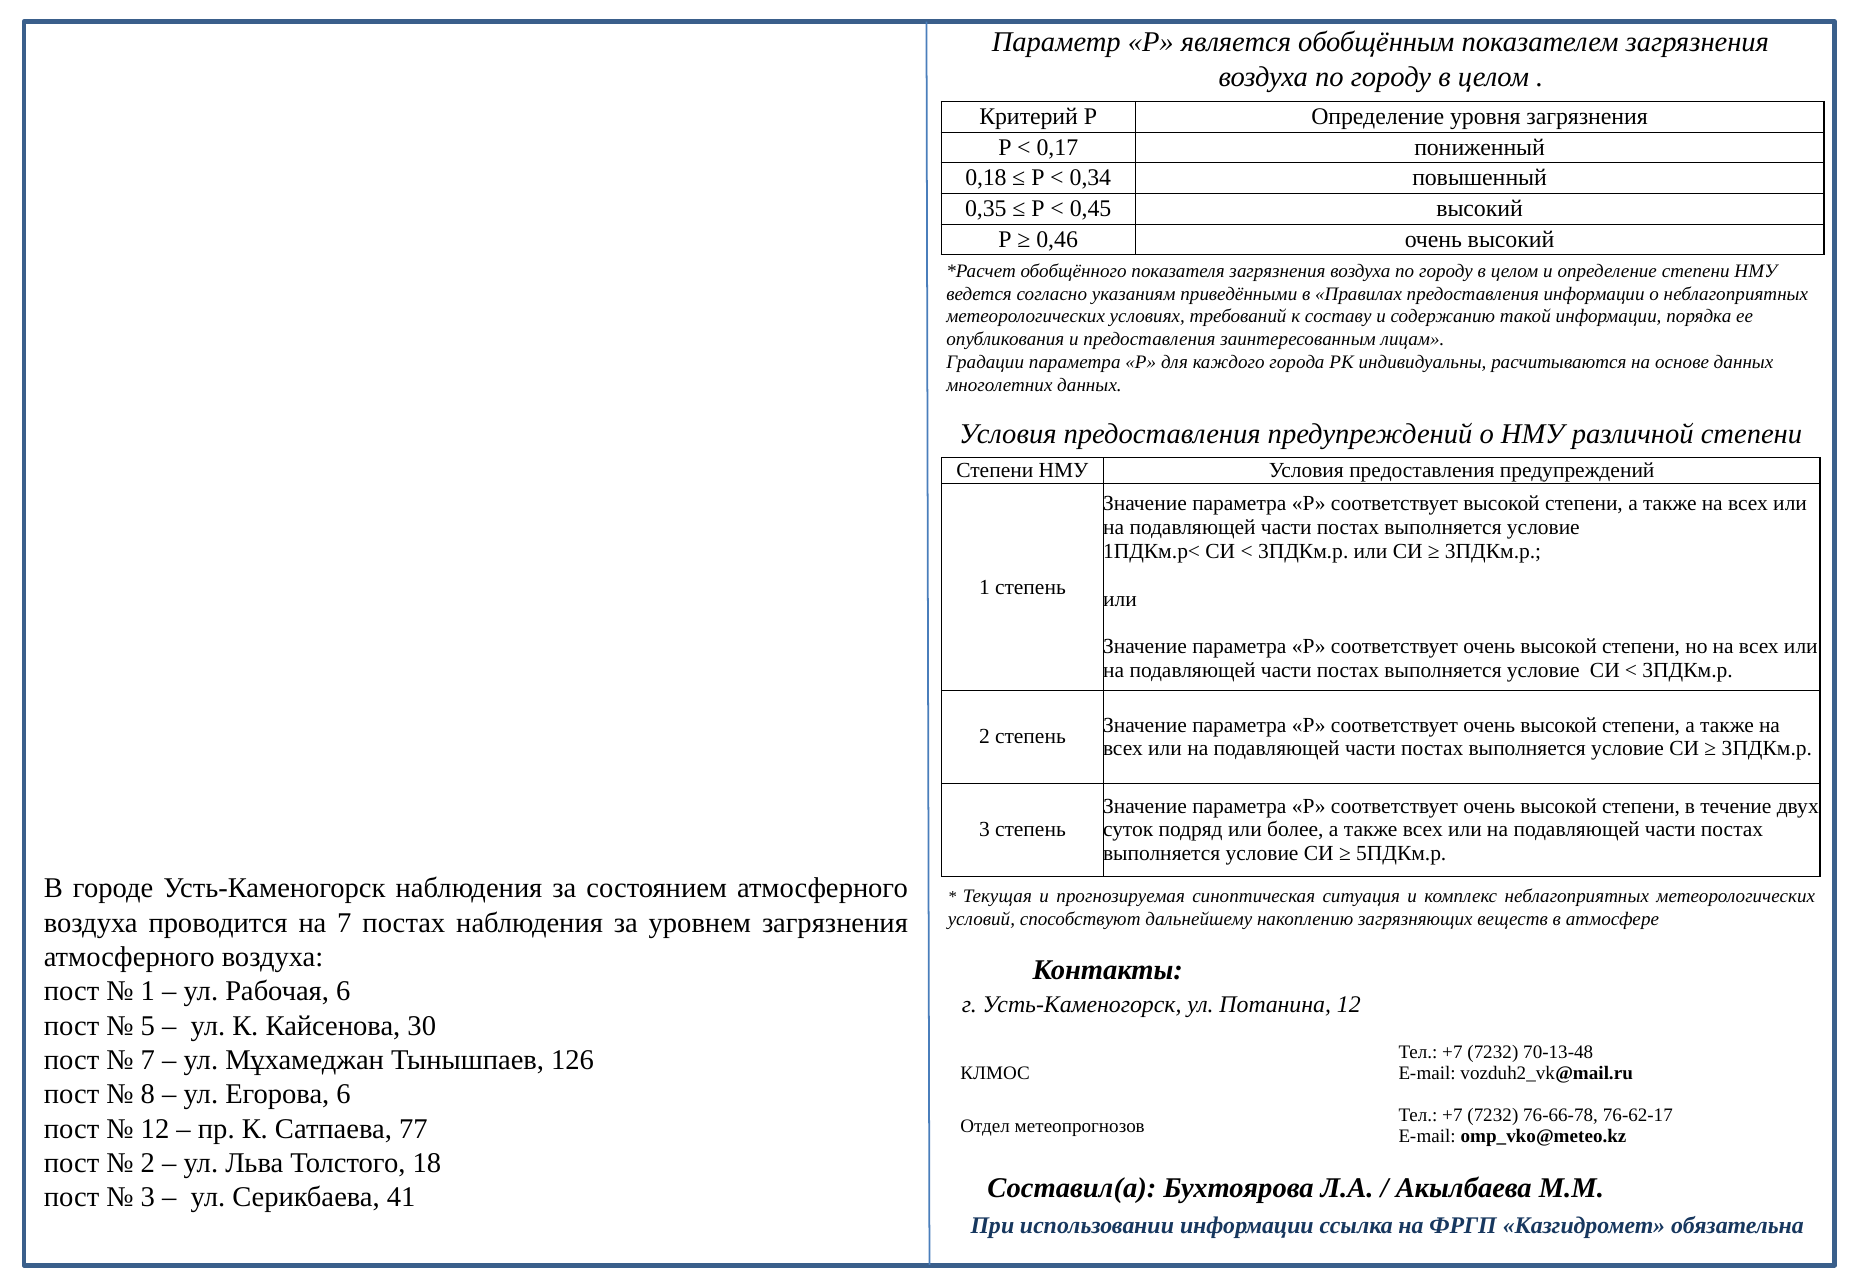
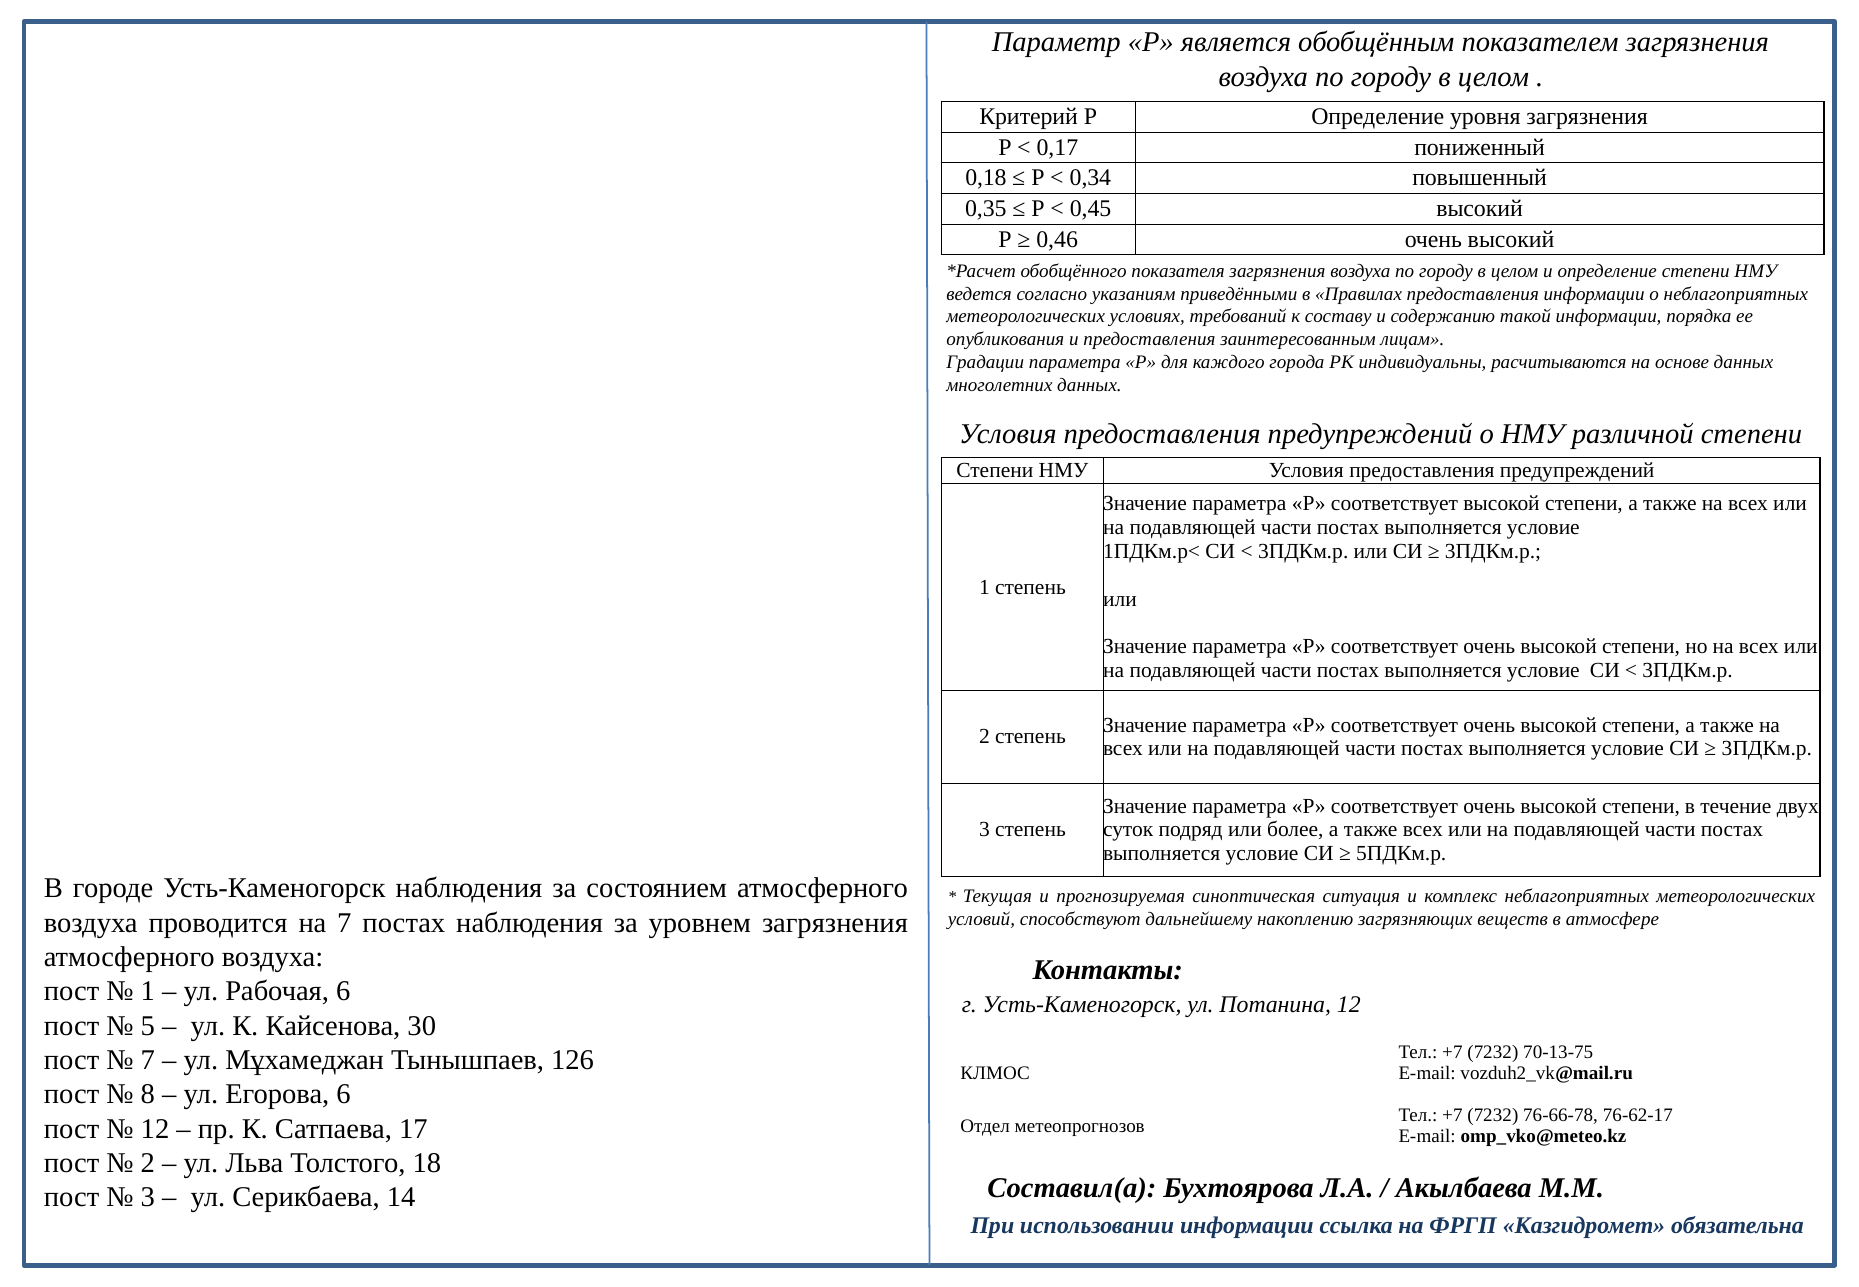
70-13-48: 70-13-48 -> 70-13-75
77: 77 -> 17
41: 41 -> 14
